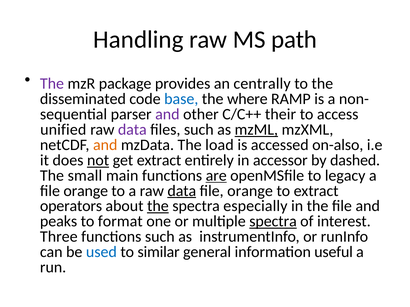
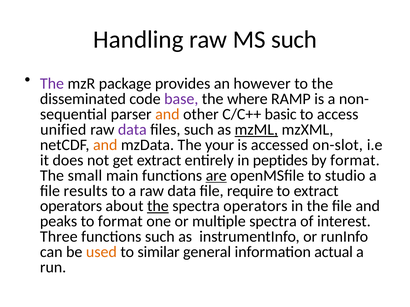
MS path: path -> such
centrally: centrally -> however
base colour: blue -> purple
and at (167, 114) colour: purple -> orange
their: their -> basic
load: load -> your
on-also: on-also -> on-slot
not underline: present -> none
accessor: accessor -> peptides
by dashed: dashed -> format
legacy: legacy -> studio
orange at (86, 191): orange -> results
data at (182, 191) underline: present -> none
orange at (250, 191): orange -> require
spectra especially: especially -> operators
spectra at (273, 222) underline: present -> none
used colour: blue -> orange
useful: useful -> actual
